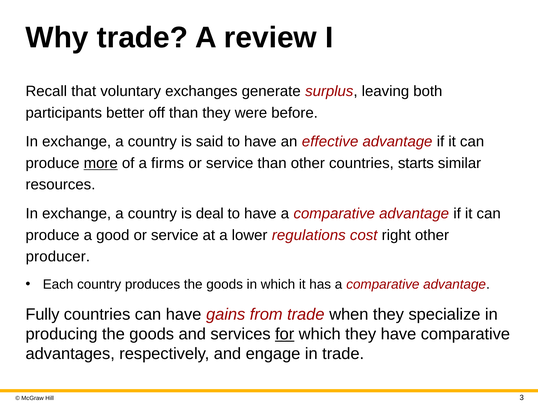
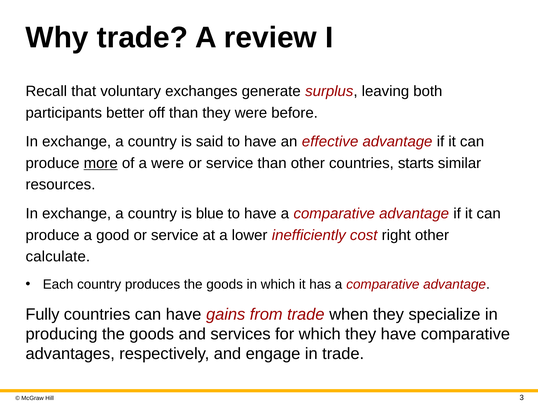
a firms: firms -> were
deal: deal -> blue
regulations: regulations -> inefficiently
producer: producer -> calculate
for underline: present -> none
